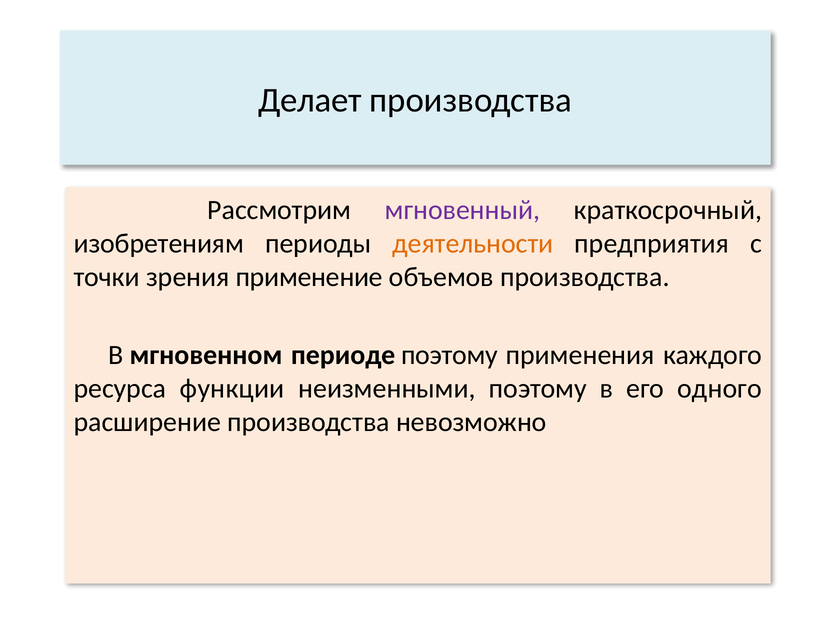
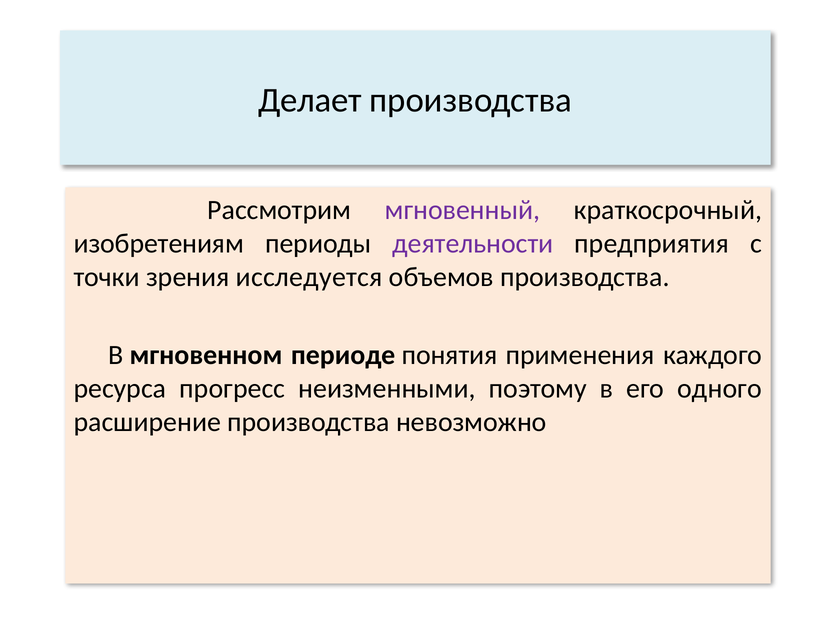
деятельности colour: orange -> purple
применение: применение -> исследуется
периоде поэтому: поэтому -> понятия
функции: функции -> прогресс
